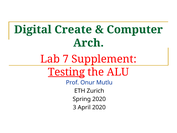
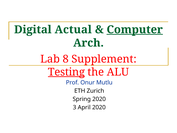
Create: Create -> Actual
Computer underline: none -> present
7: 7 -> 8
